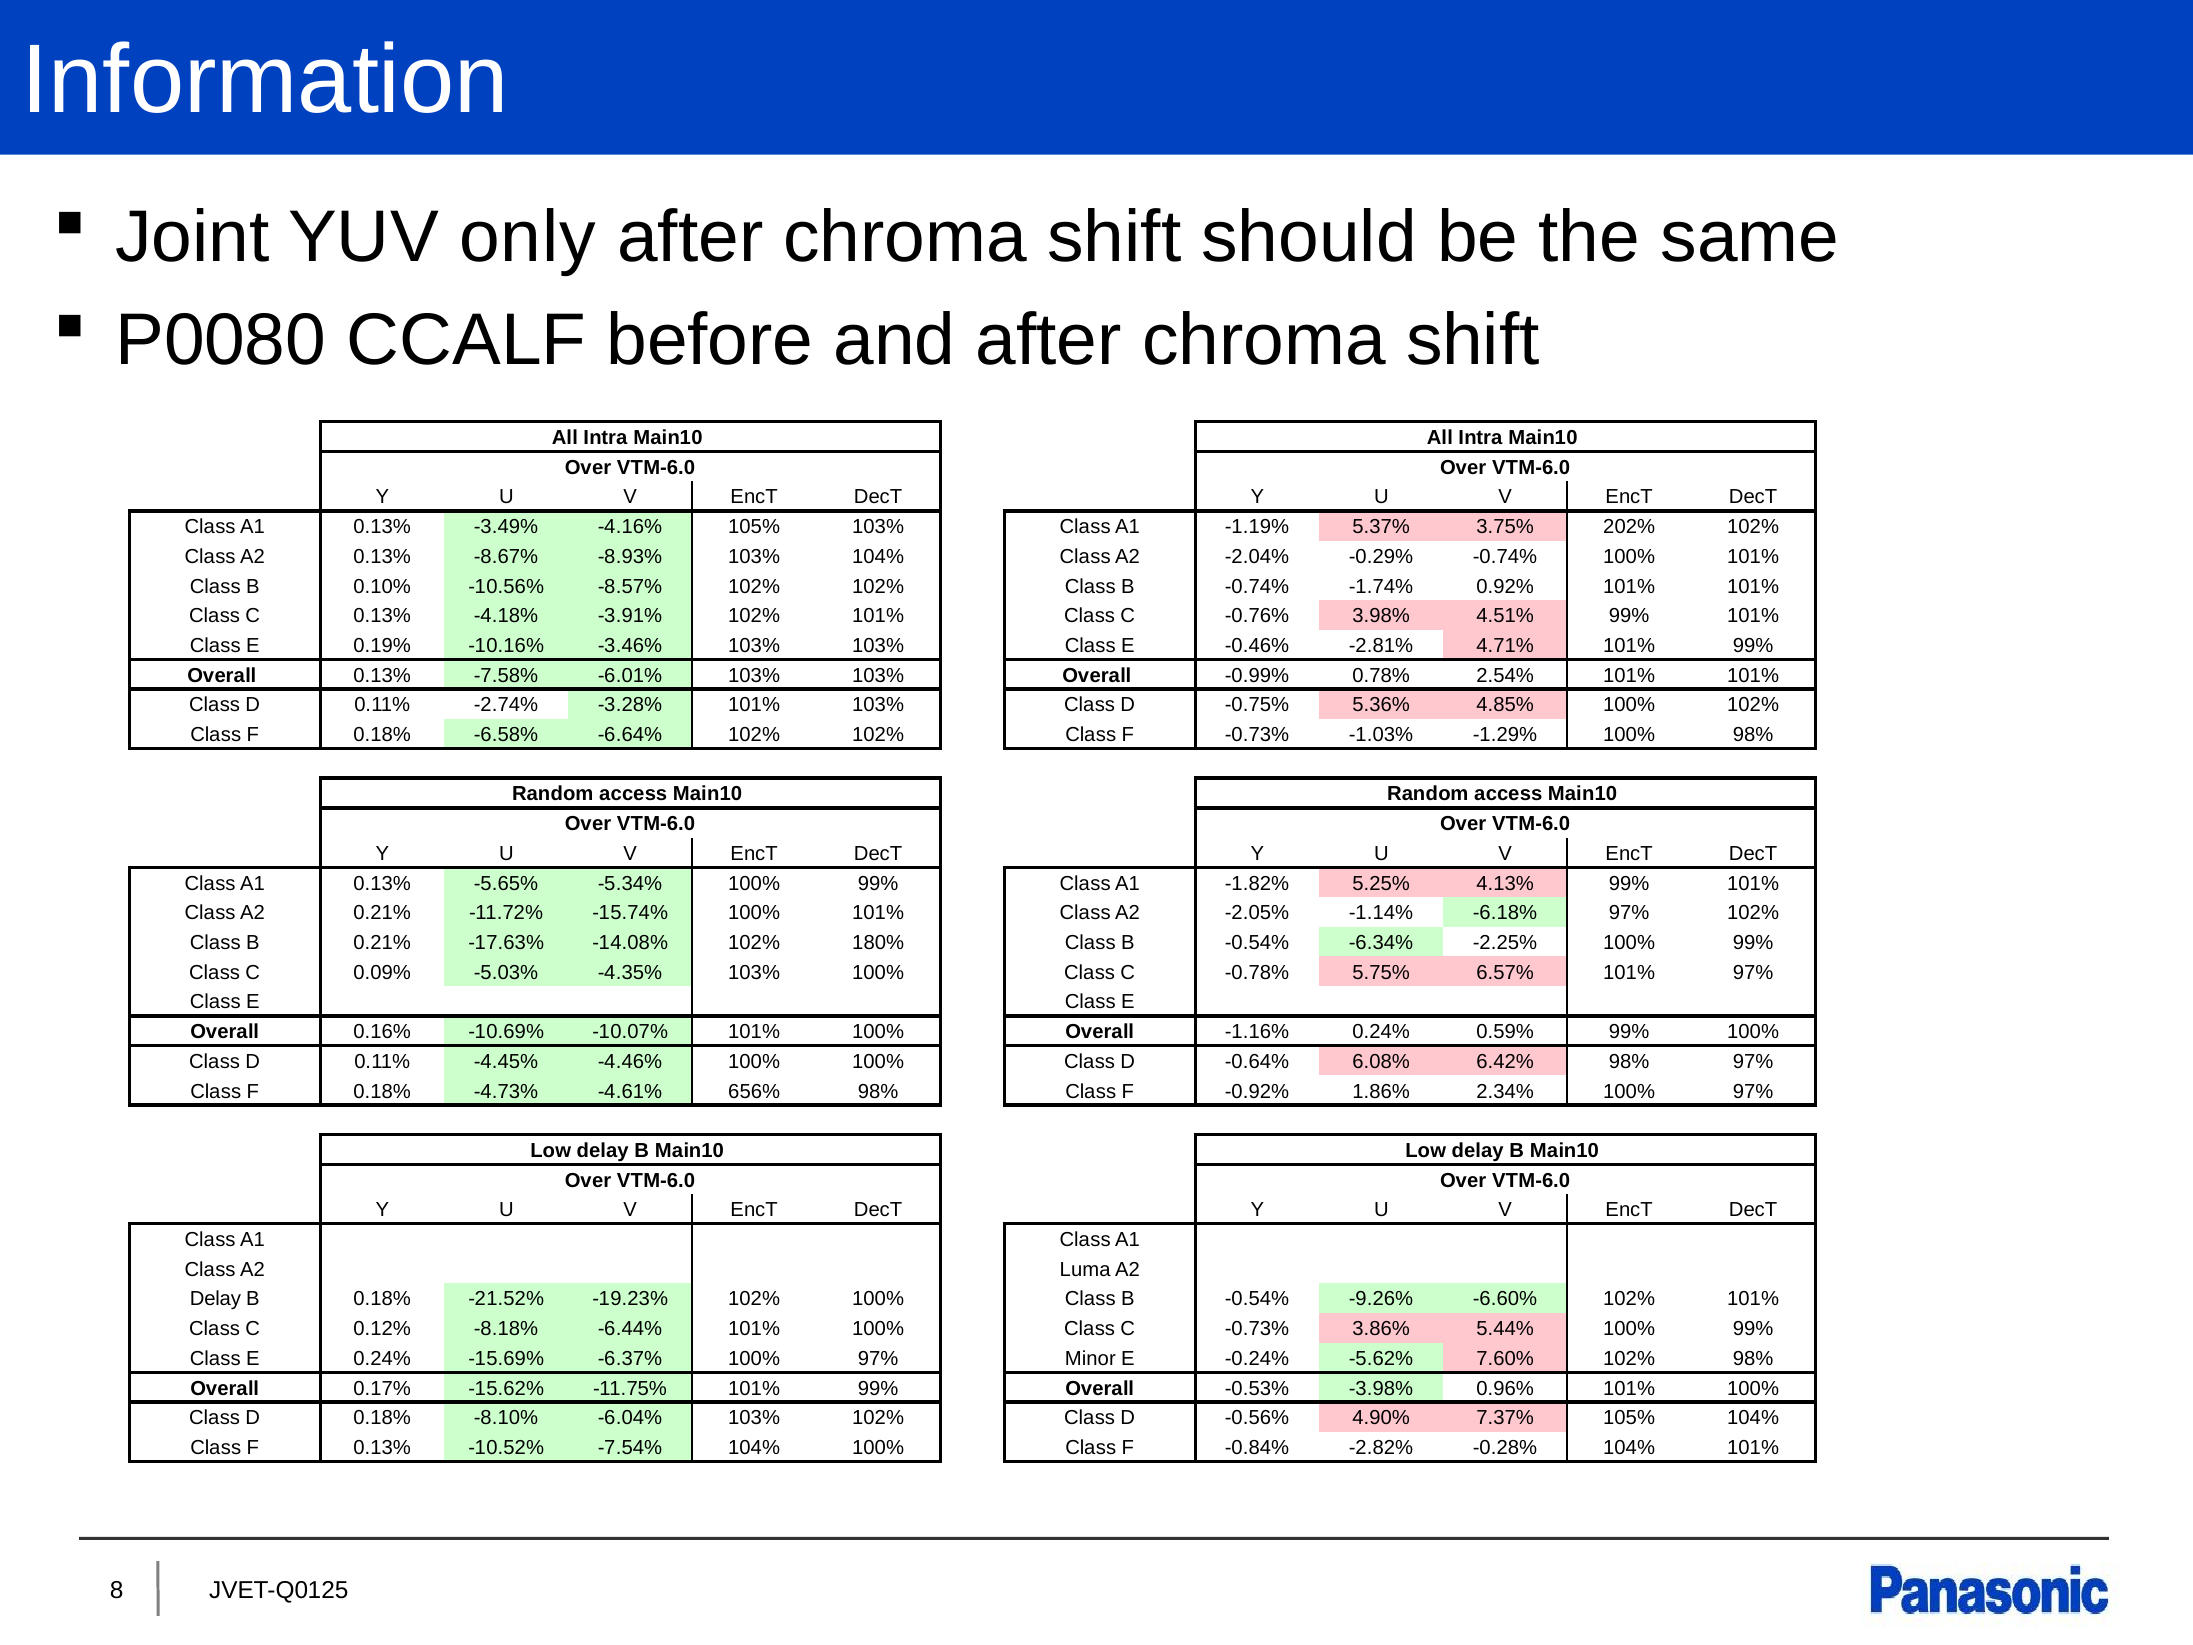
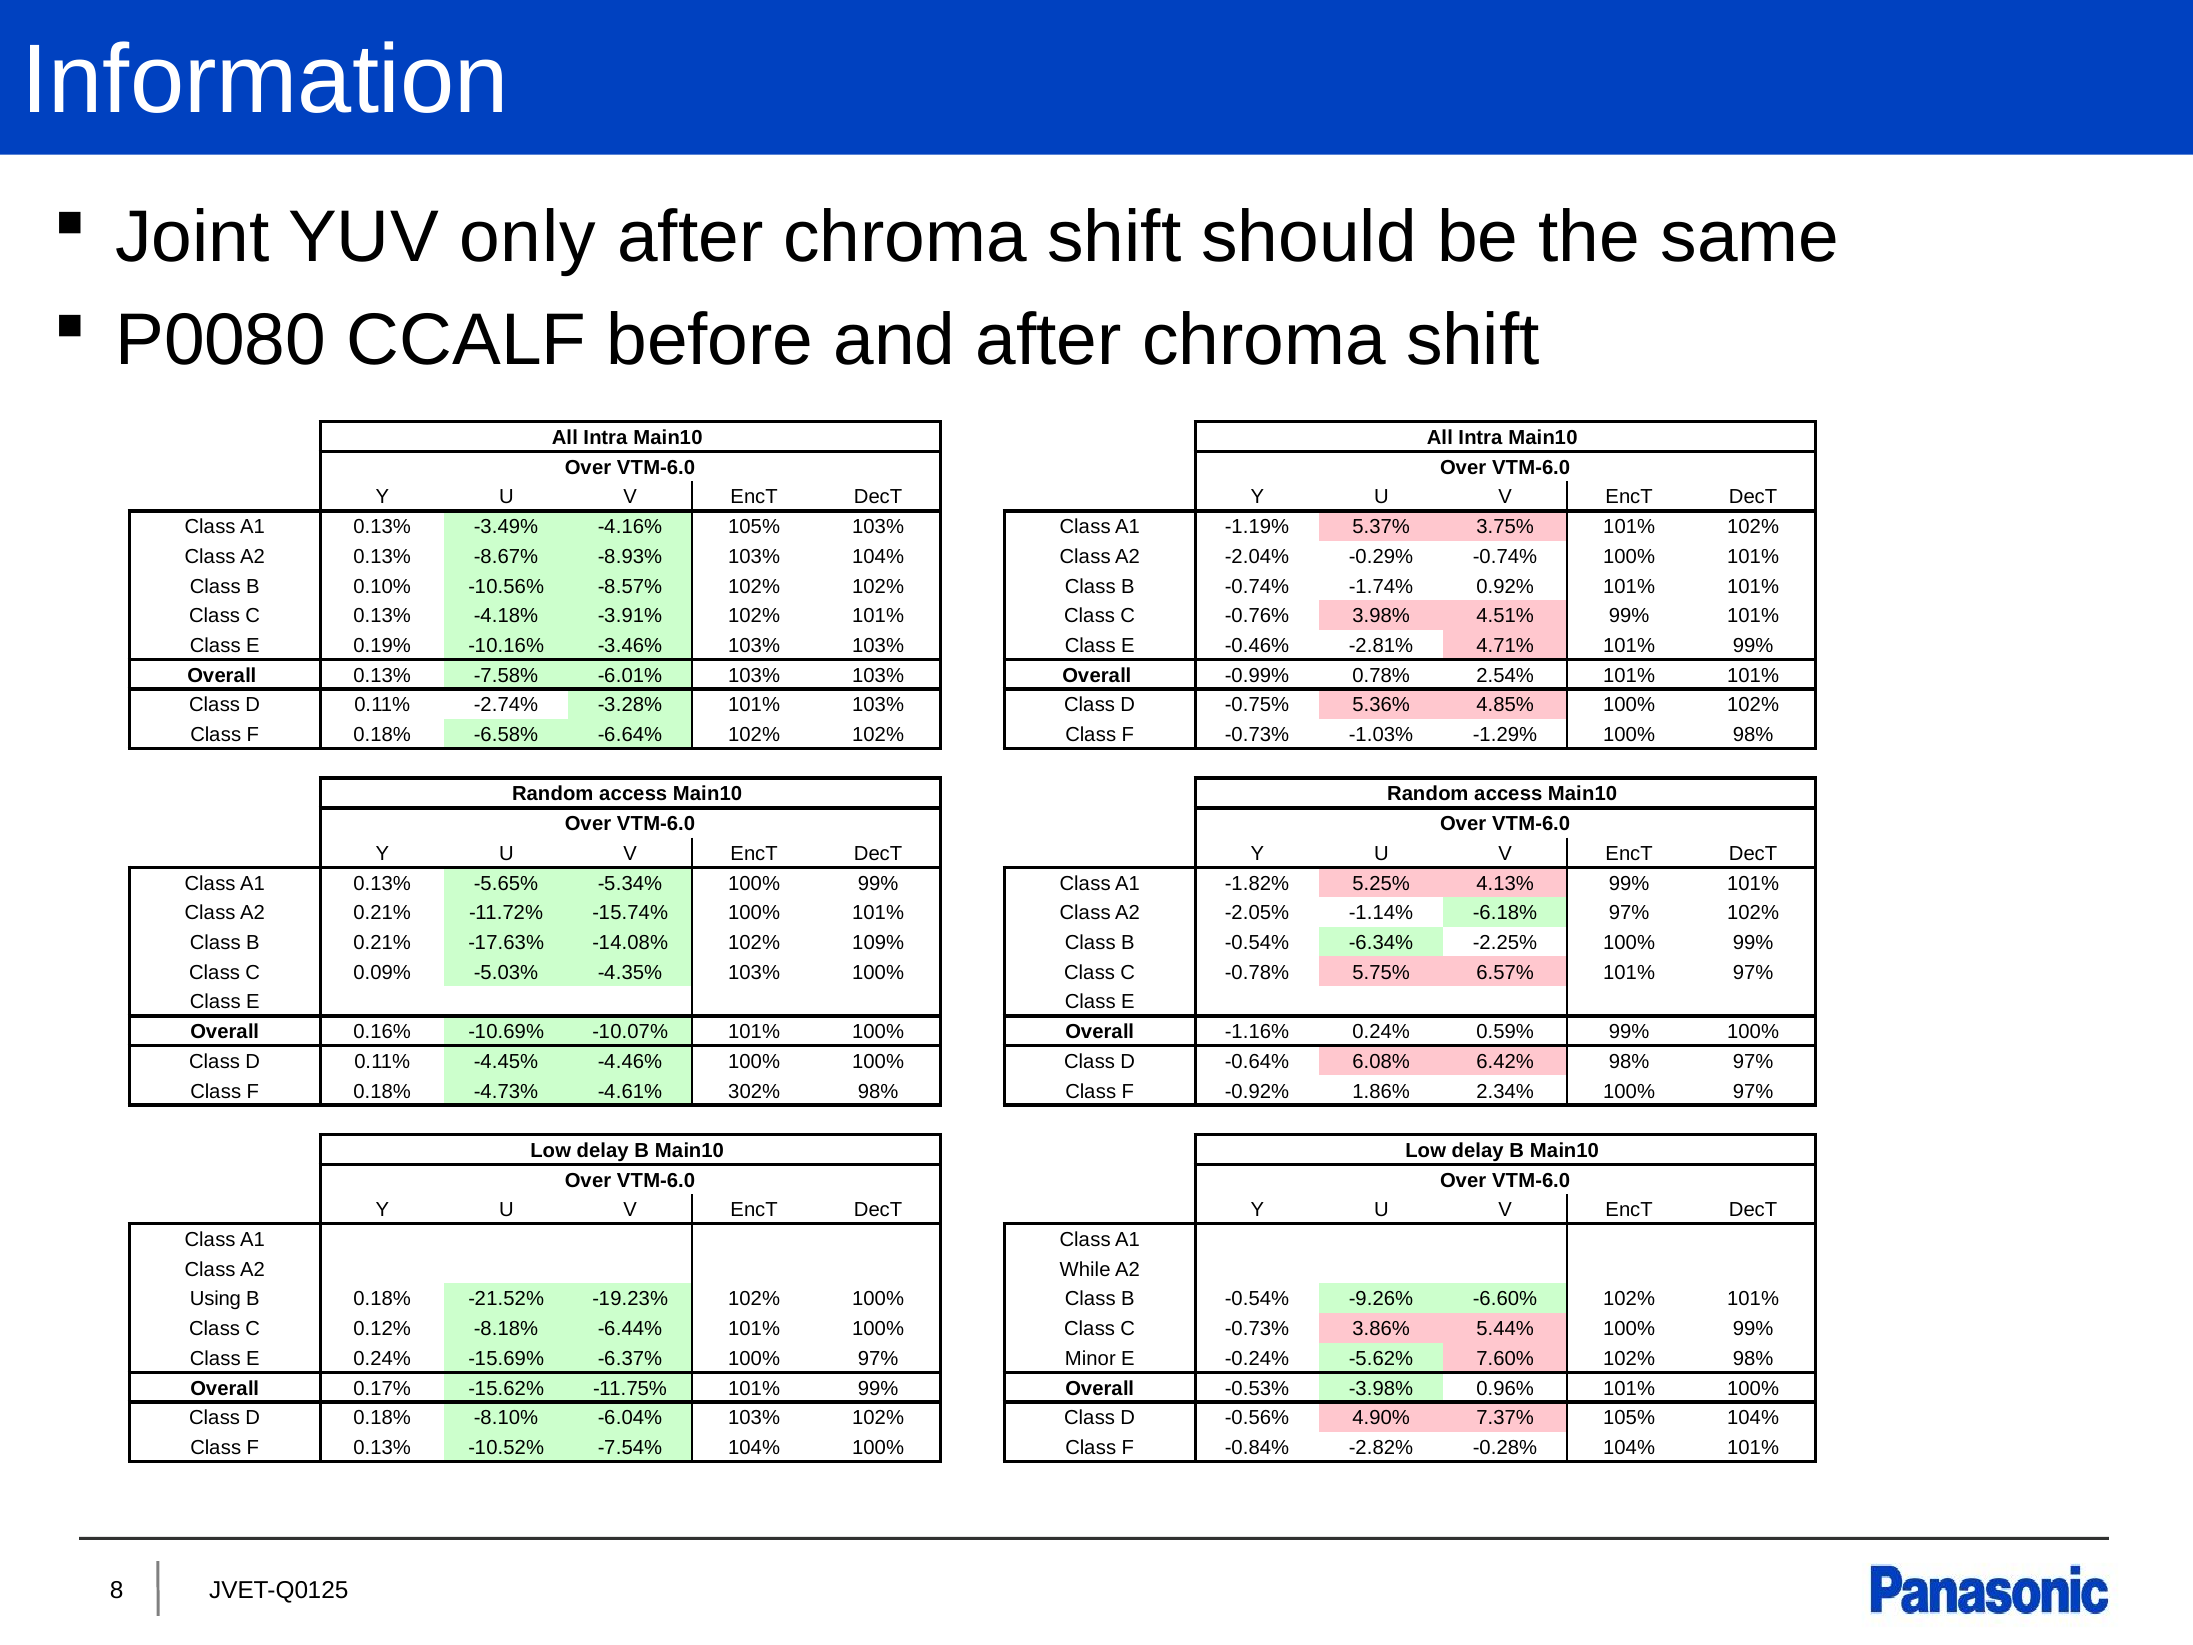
3.75% 202%: 202% -> 101%
180%: 180% -> 109%
656%: 656% -> 302%
Luma: Luma -> While
Delay at (215, 1299): Delay -> Using
